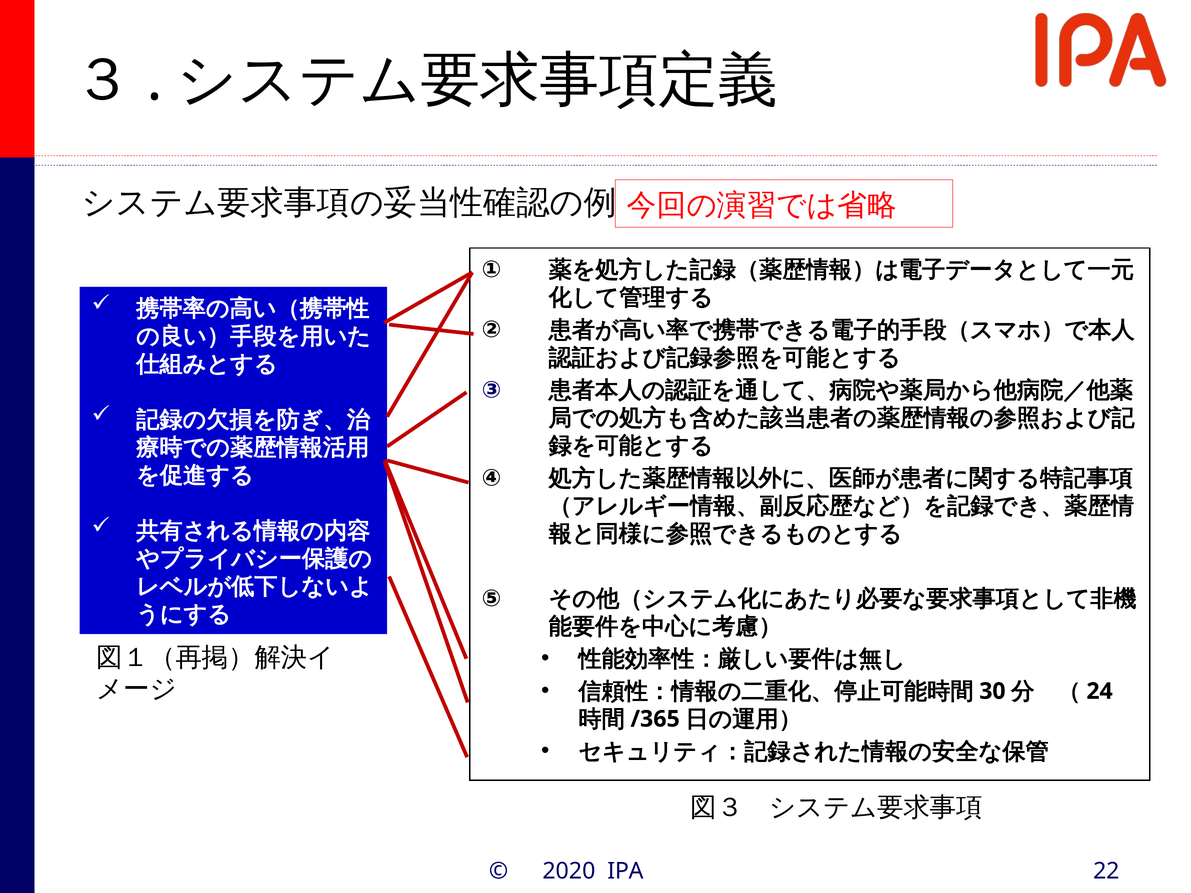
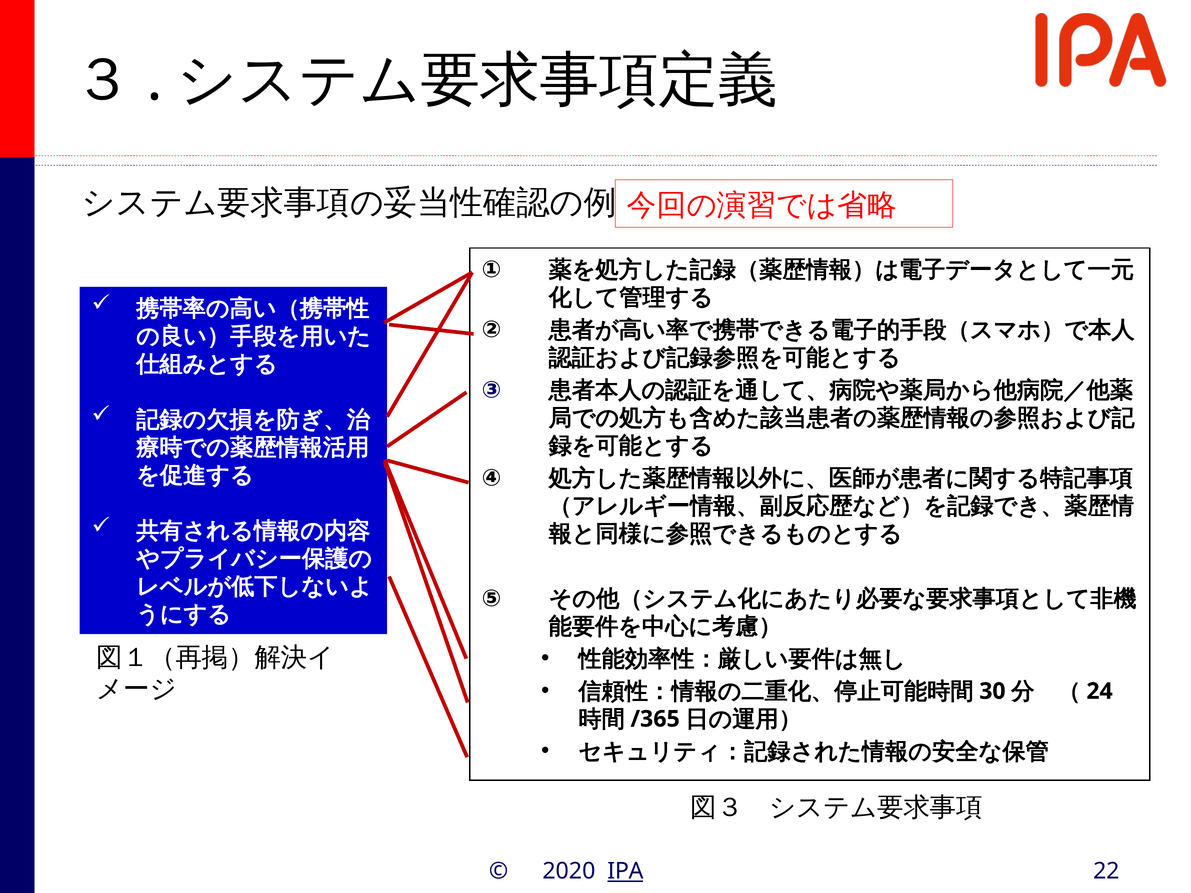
IPA underline: none -> present
